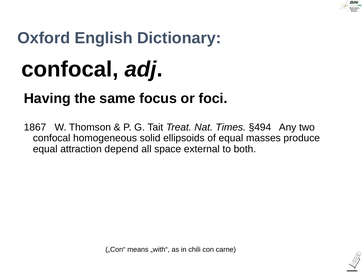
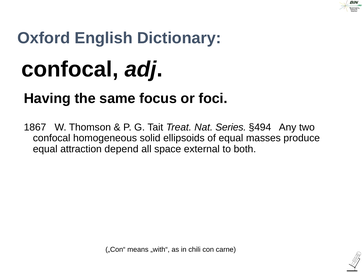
Times: Times -> Series
